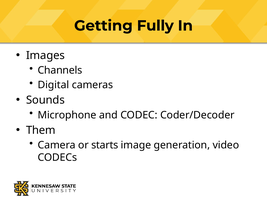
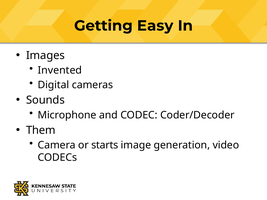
Fully: Fully -> Easy
Channels: Channels -> Invented
